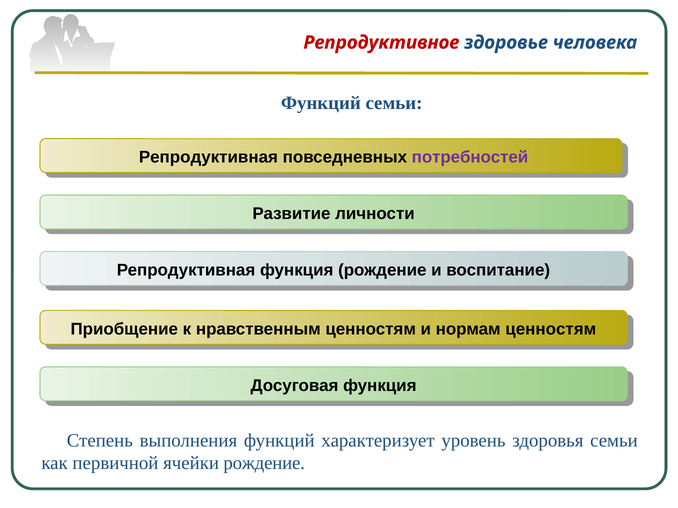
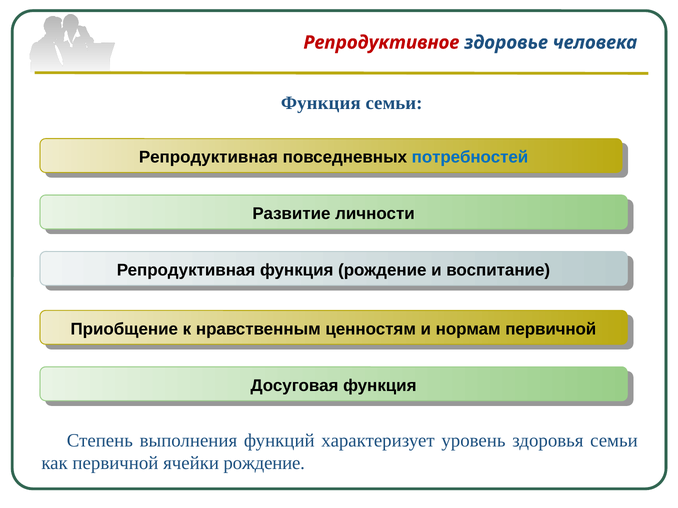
Функций at (321, 103): Функций -> Функция
потребностей colour: purple -> blue
нормам ценностям: ценностям -> первичной
